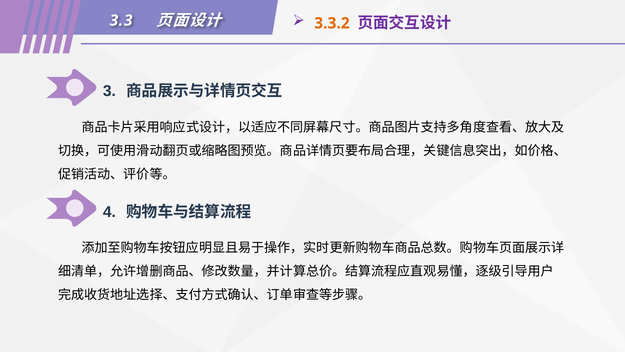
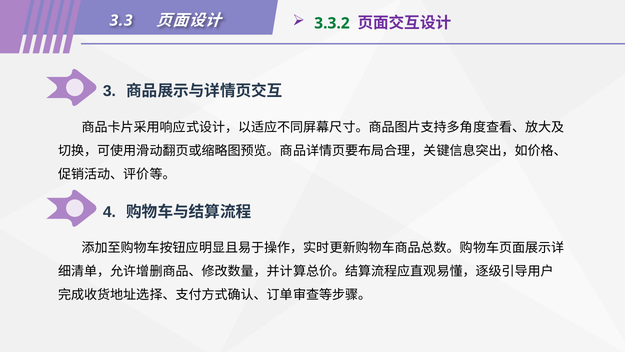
3.3.2 colour: orange -> green
